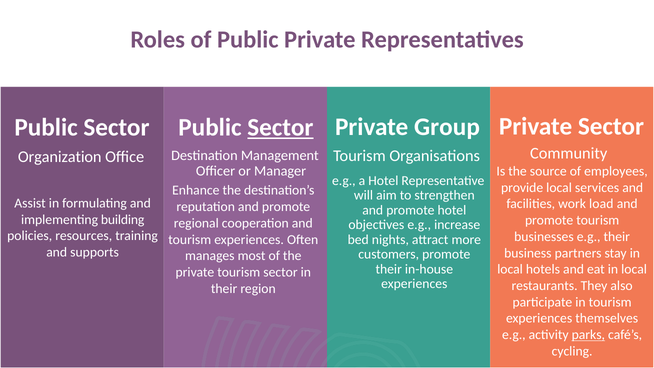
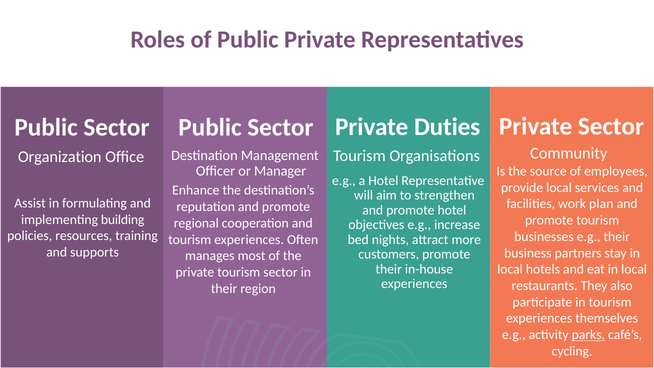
Group: Group -> Duties
Sector at (280, 127) underline: present -> none
load: load -> plan
